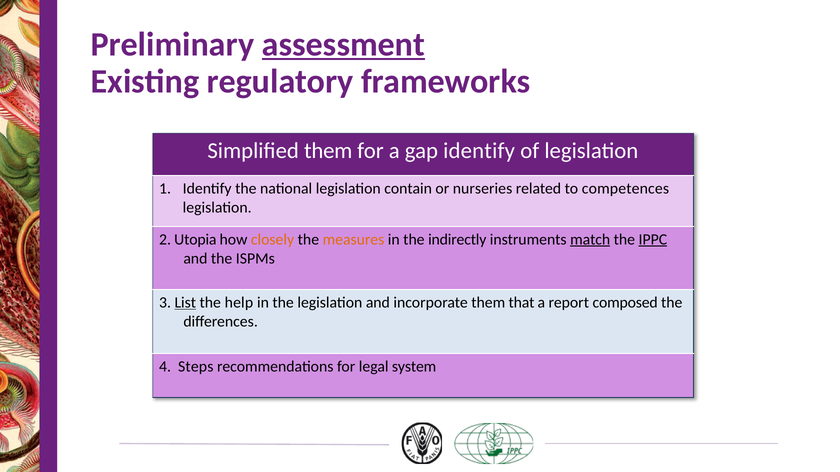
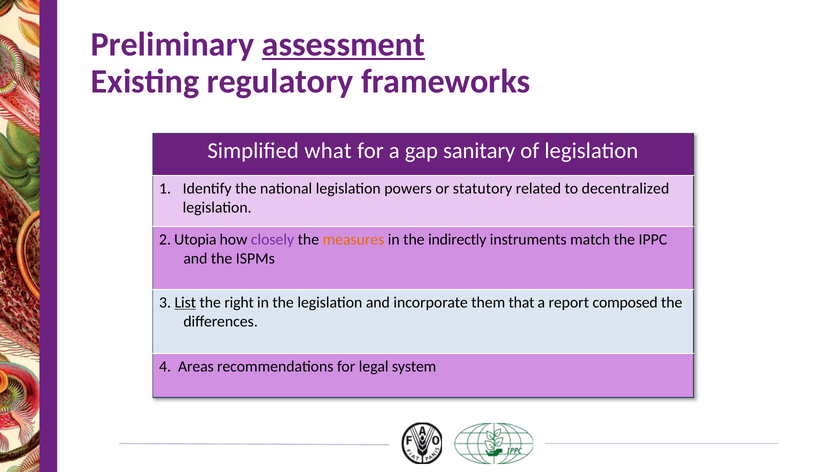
Simplified them: them -> what
gap identify: identify -> sanitary
contain: contain -> powers
nurseries: nurseries -> statutory
competences: competences -> decentralized
closely colour: orange -> purple
match underline: present -> none
IPPC underline: present -> none
help: help -> right
Steps: Steps -> Areas
